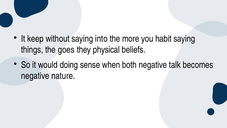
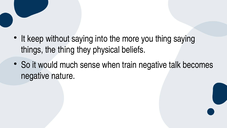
you habit: habit -> thing
the goes: goes -> thing
doing: doing -> much
both: both -> train
